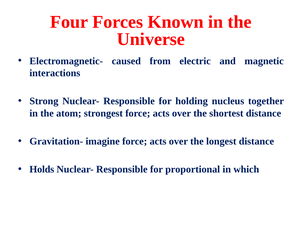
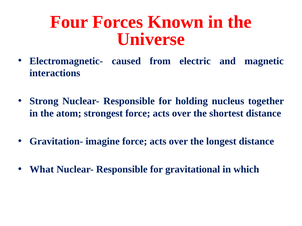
Holds: Holds -> What
proportional: proportional -> gravitational
